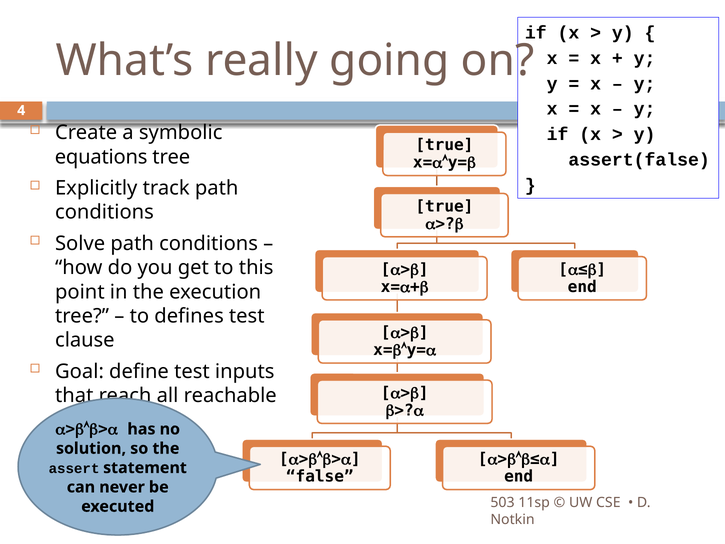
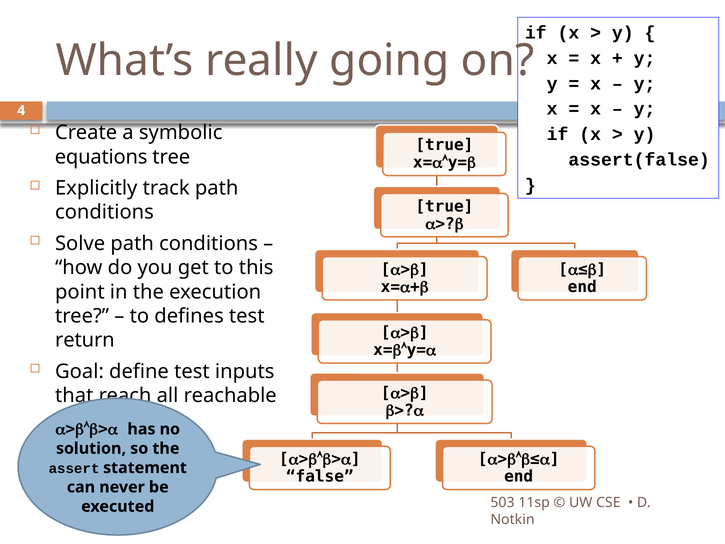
clause: clause -> return
